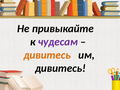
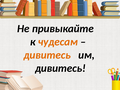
чудесам colour: purple -> orange
